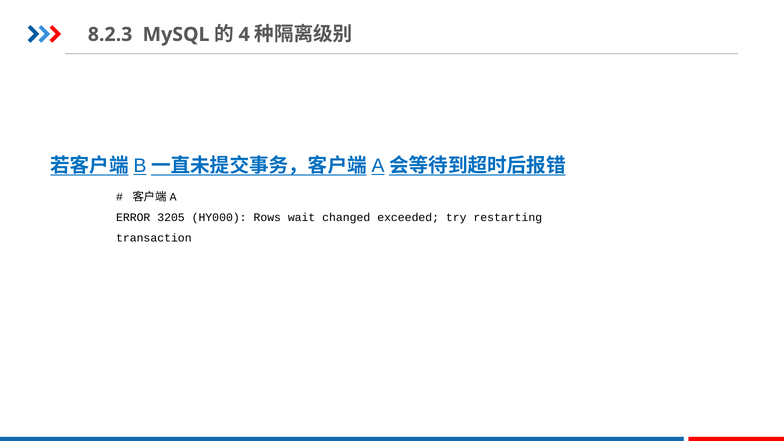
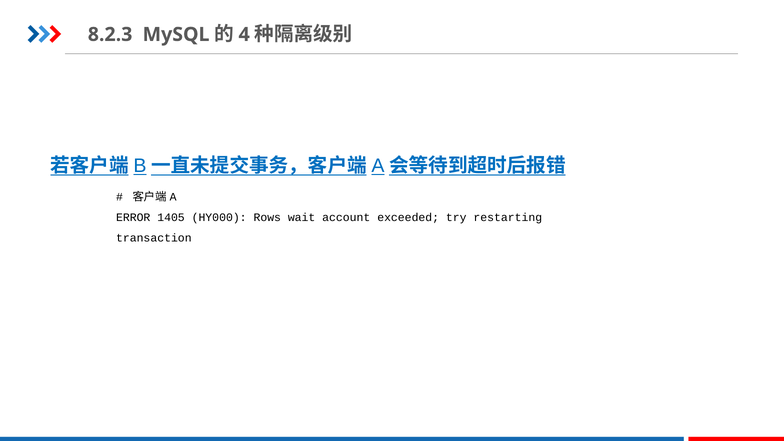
3205: 3205 -> 1405
changed: changed -> account
